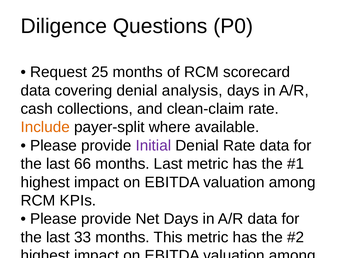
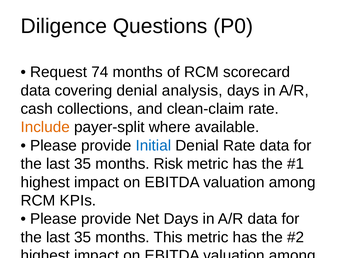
25: 25 -> 74
Initial colour: purple -> blue
66 at (83, 164): 66 -> 35
months Last: Last -> Risk
33 at (83, 237): 33 -> 35
